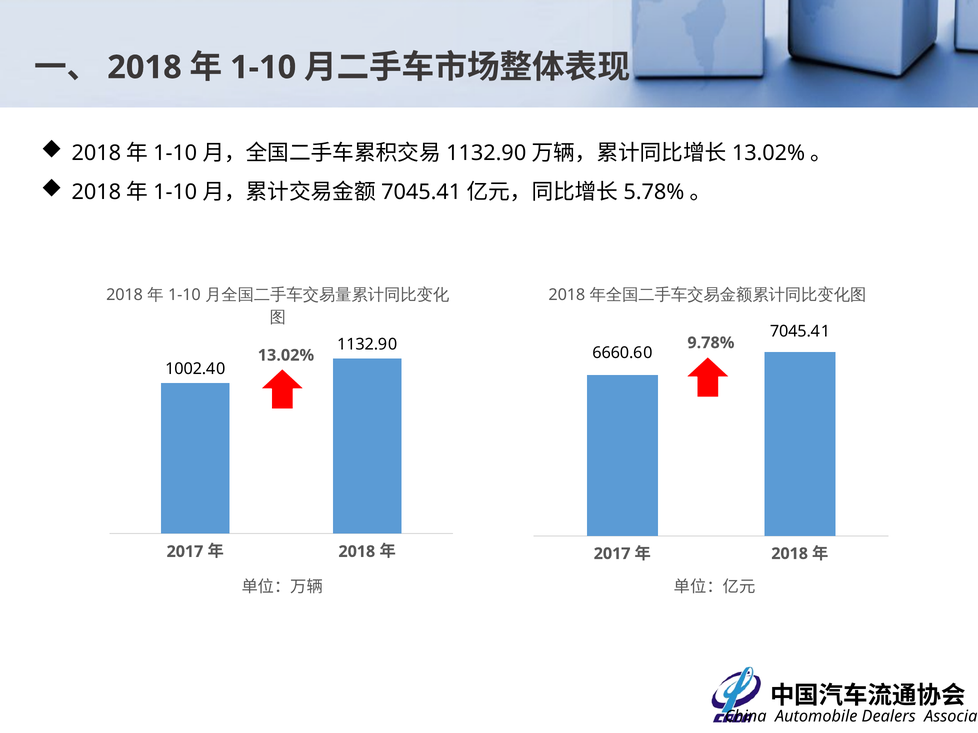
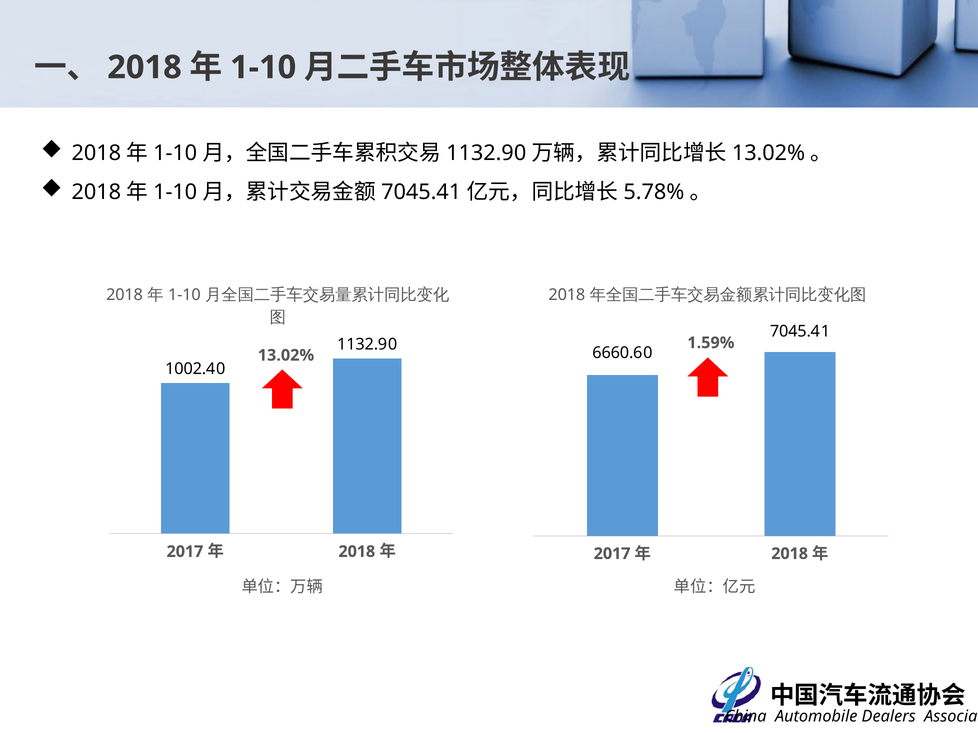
9.78%: 9.78% -> 1.59%
